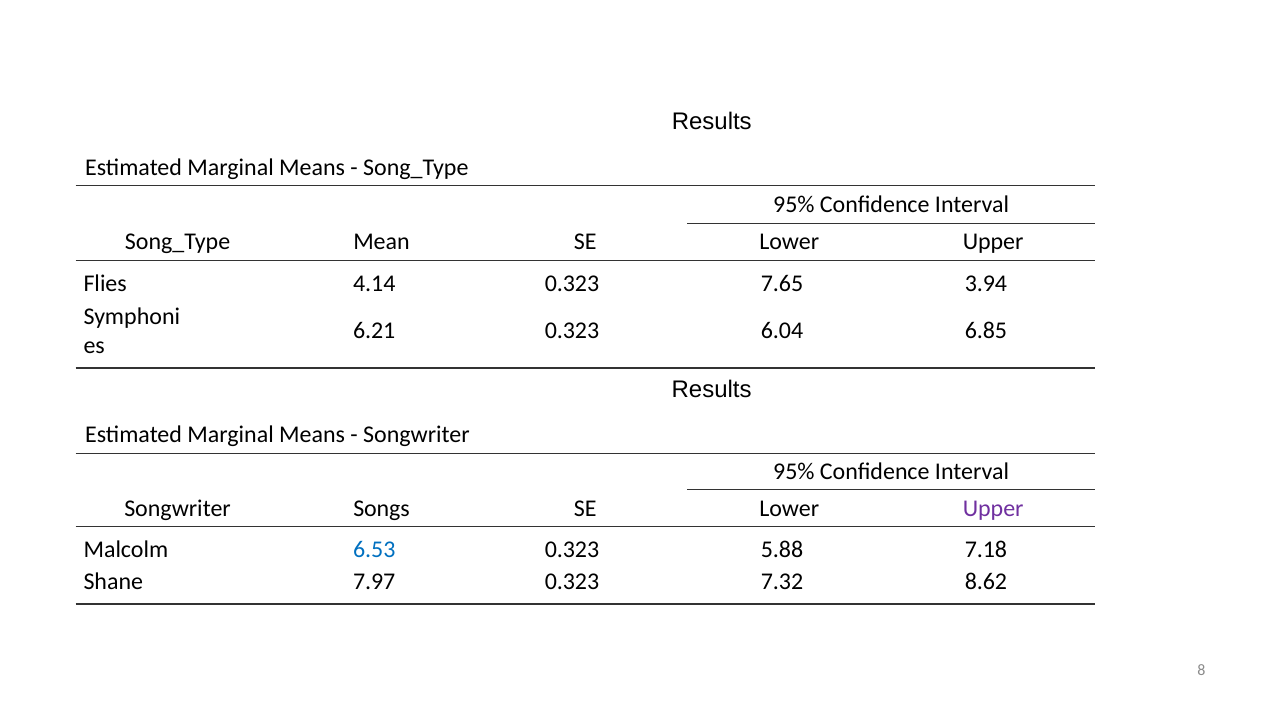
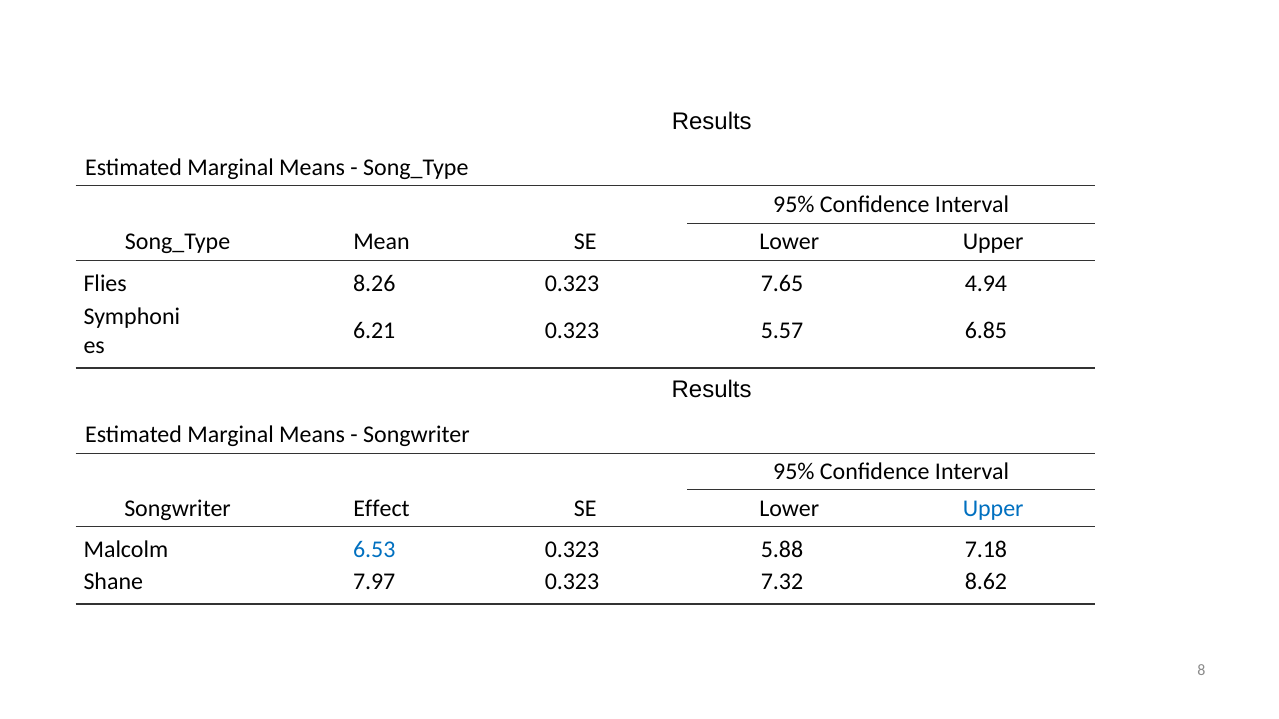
4.14: 4.14 -> 8.26
3.94: 3.94 -> 4.94
6.04: 6.04 -> 5.57
Songs: Songs -> Effect
Upper at (993, 509) colour: purple -> blue
